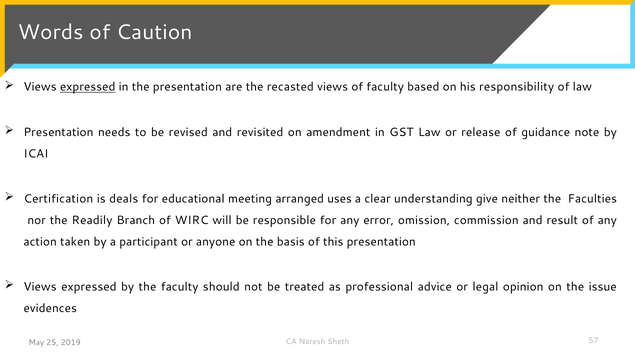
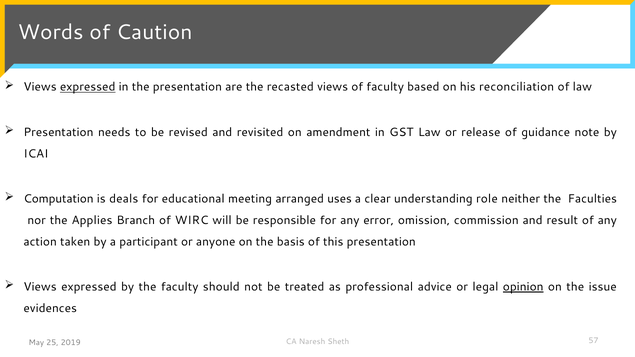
responsibility: responsibility -> reconciliation
Certification: Certification -> Computation
give: give -> role
Readily: Readily -> Applies
opinion underline: none -> present
